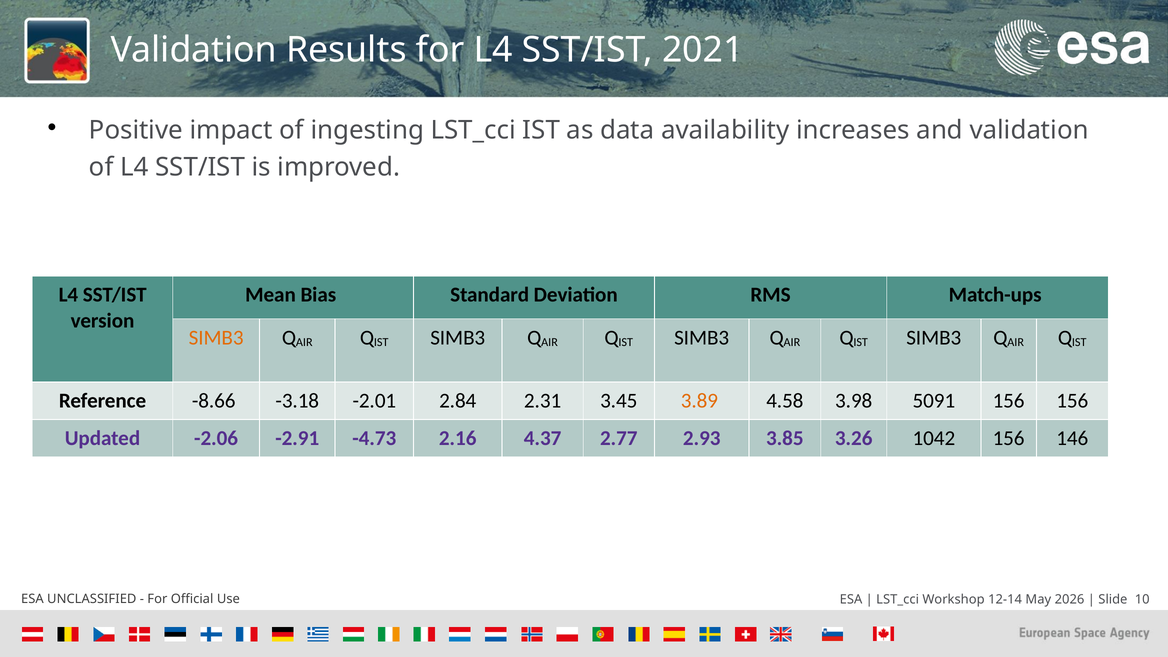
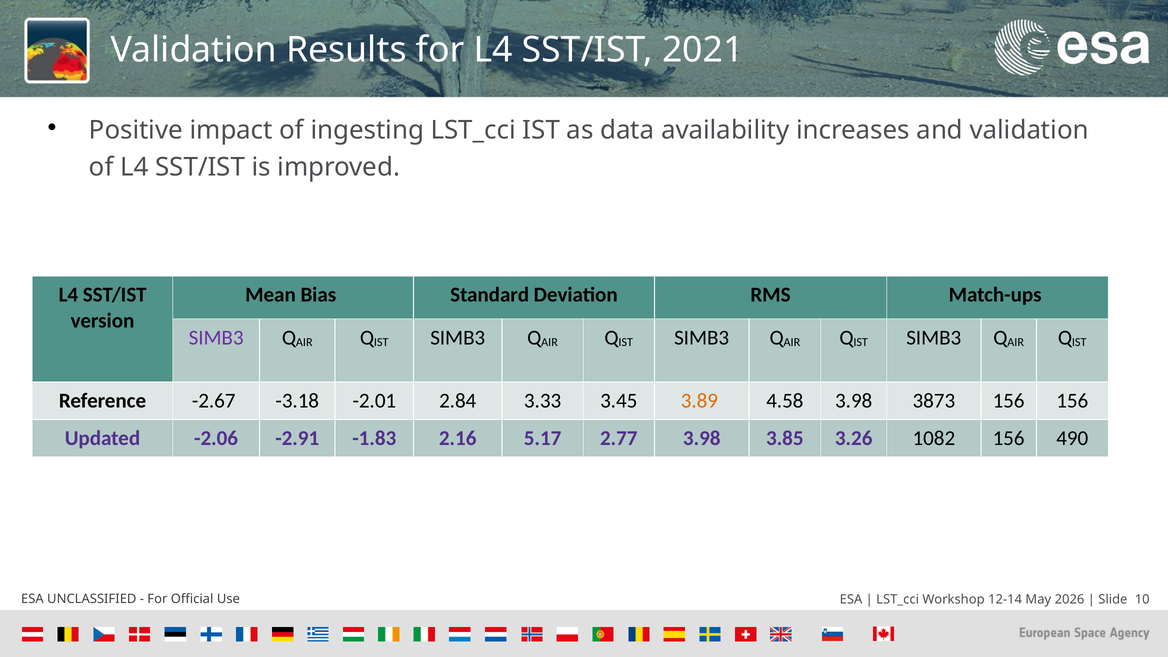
SIMB3 at (216, 338) colour: orange -> purple
-8.66: -8.66 -> -2.67
2.31: 2.31 -> 3.33
5091: 5091 -> 3873
-4.73: -4.73 -> -1.83
4.37: 4.37 -> 5.17
2.77 2.93: 2.93 -> 3.98
1042: 1042 -> 1082
146: 146 -> 490
